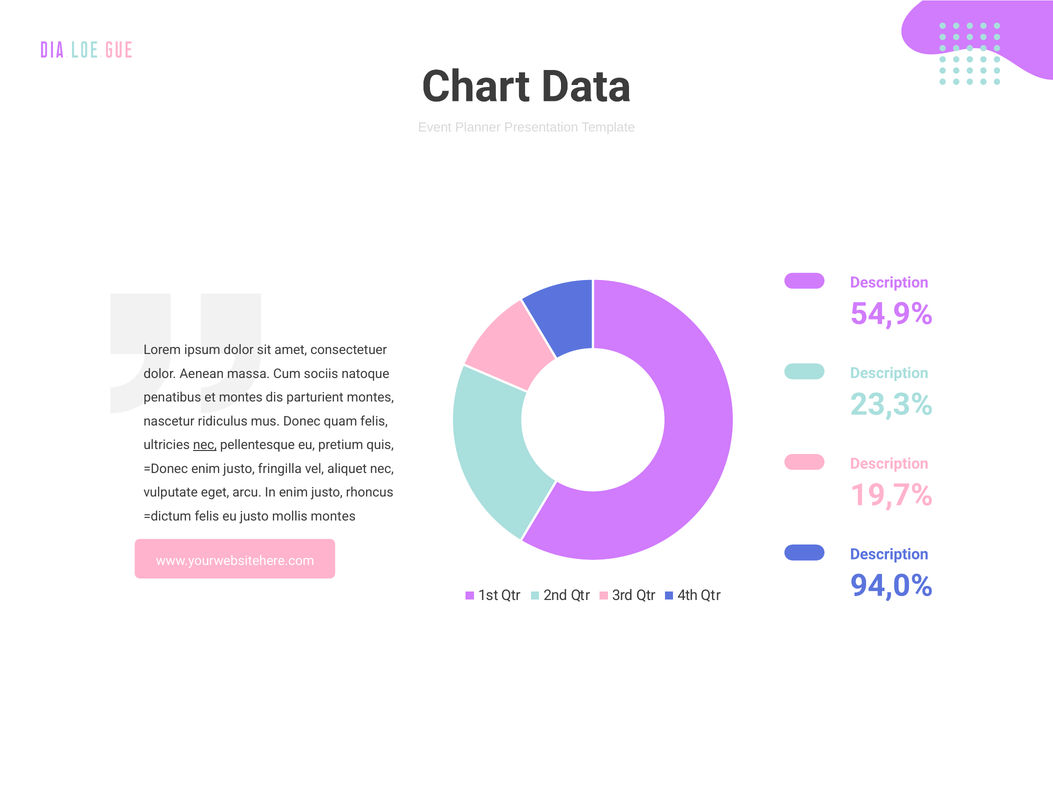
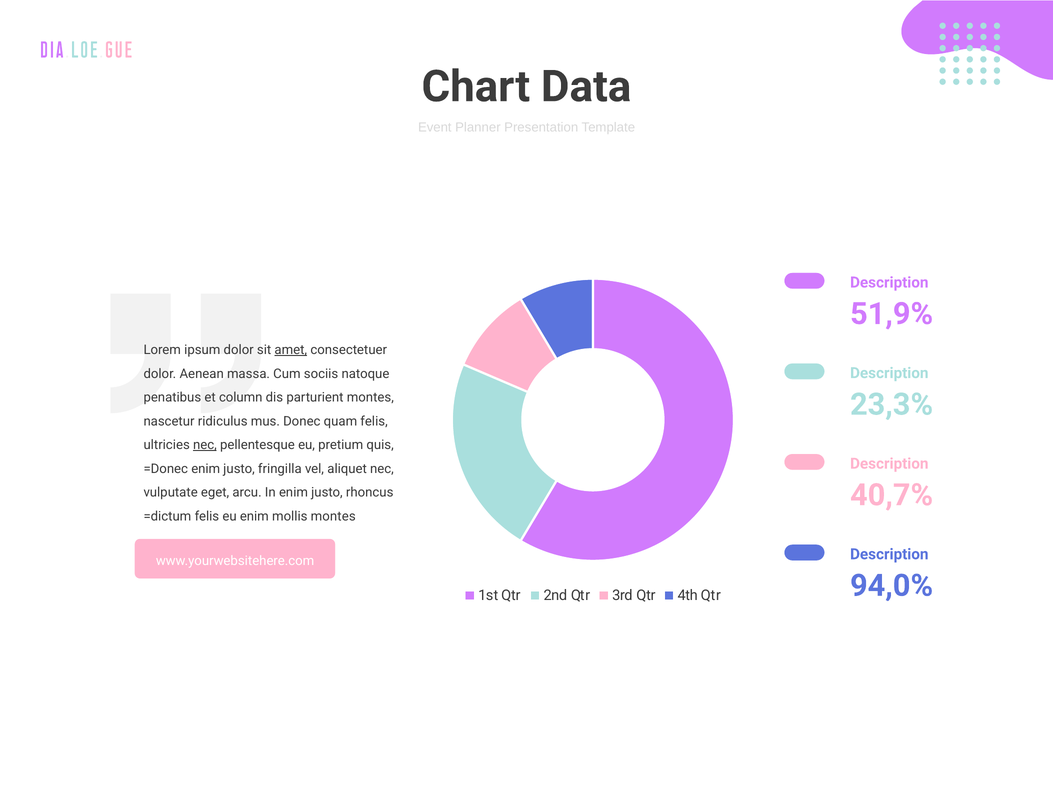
54,9%: 54,9% -> 51,9%
amet underline: none -> present
et montes: montes -> column
19,7%: 19,7% -> 40,7%
eu justo: justo -> enim
